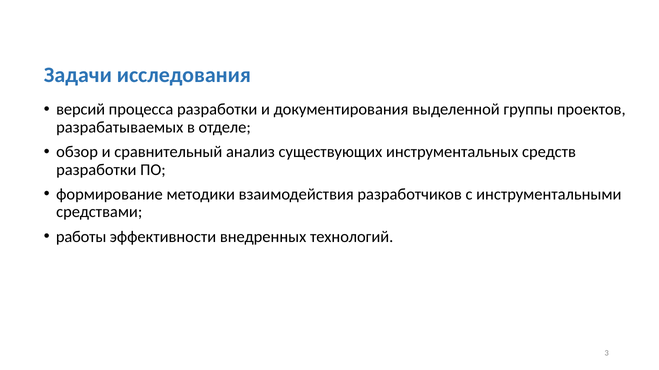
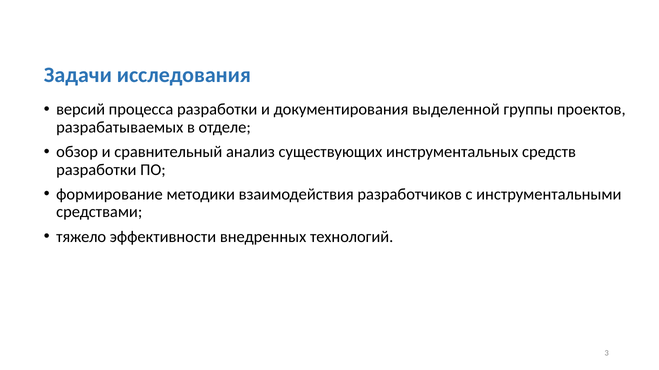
работы: работы -> тяжело
